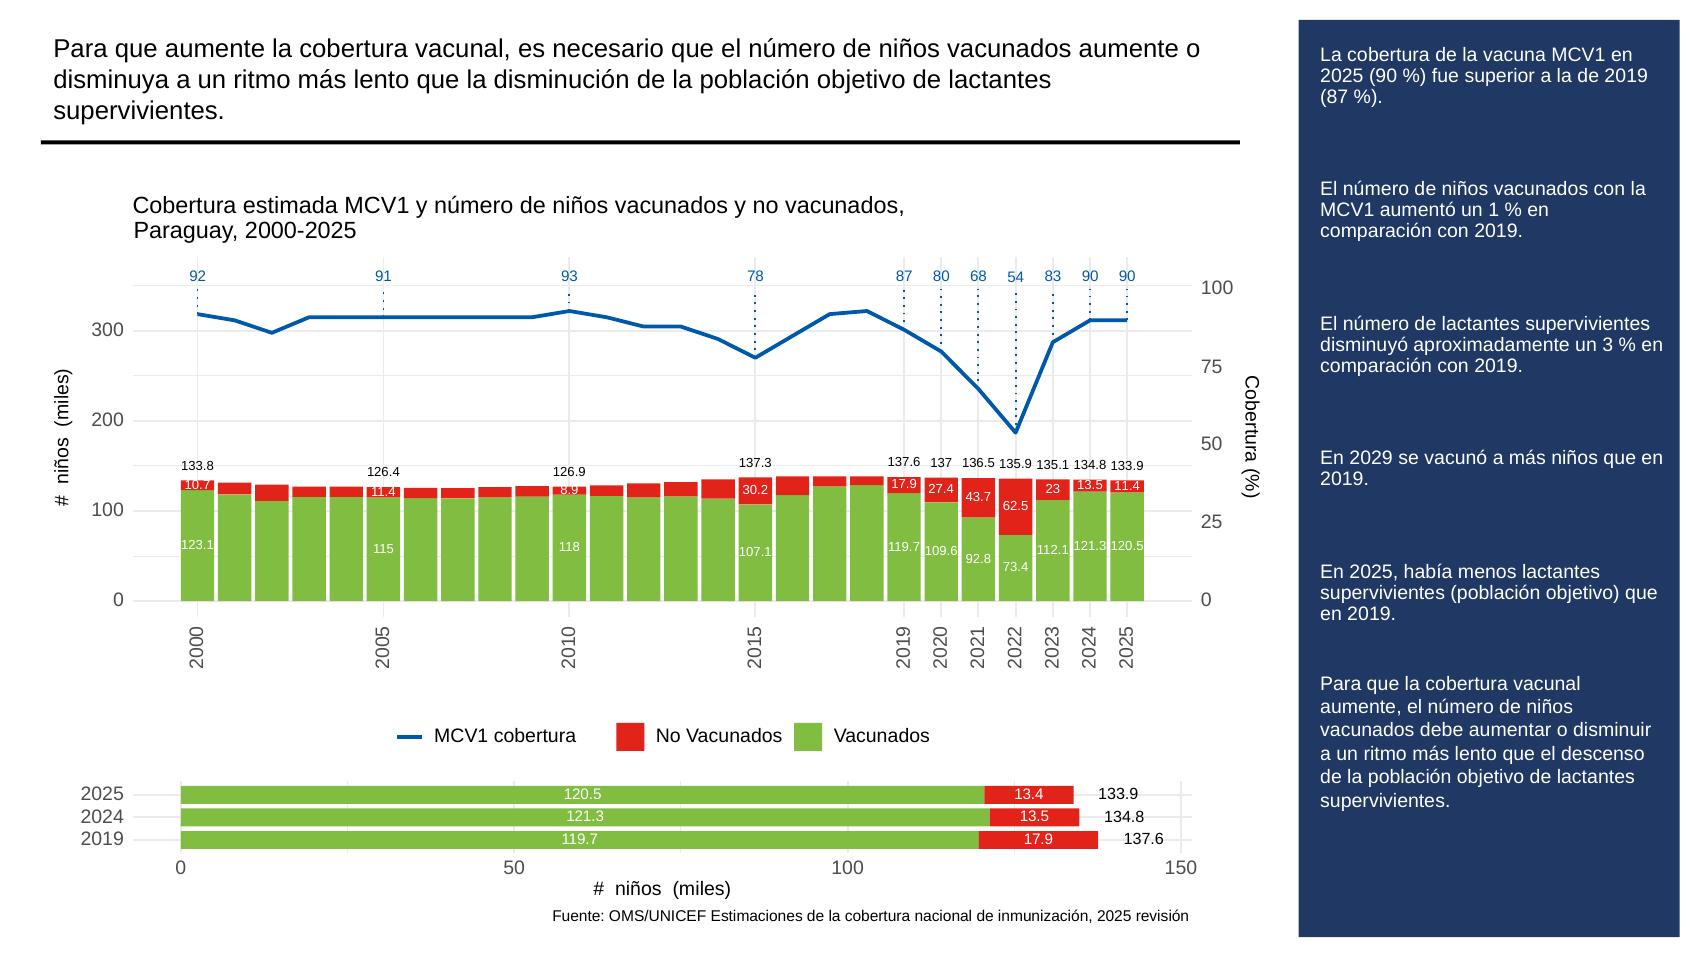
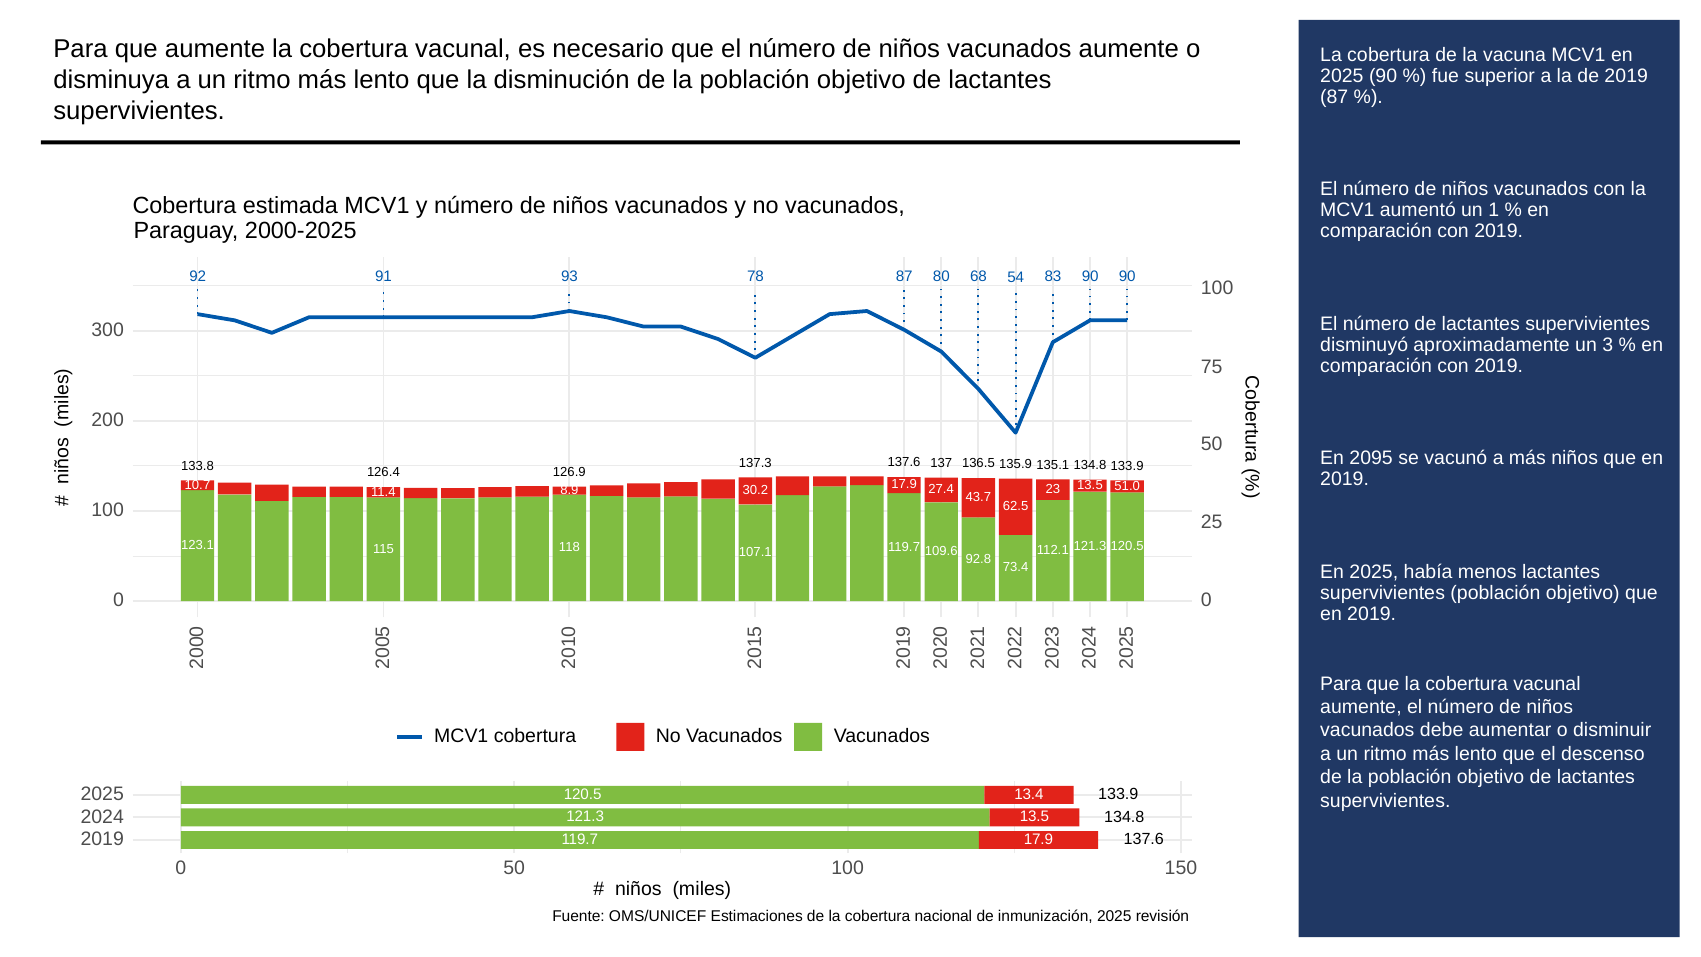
2029: 2029 -> 2095
11.4 at (1127, 486): 11.4 -> 51.0
